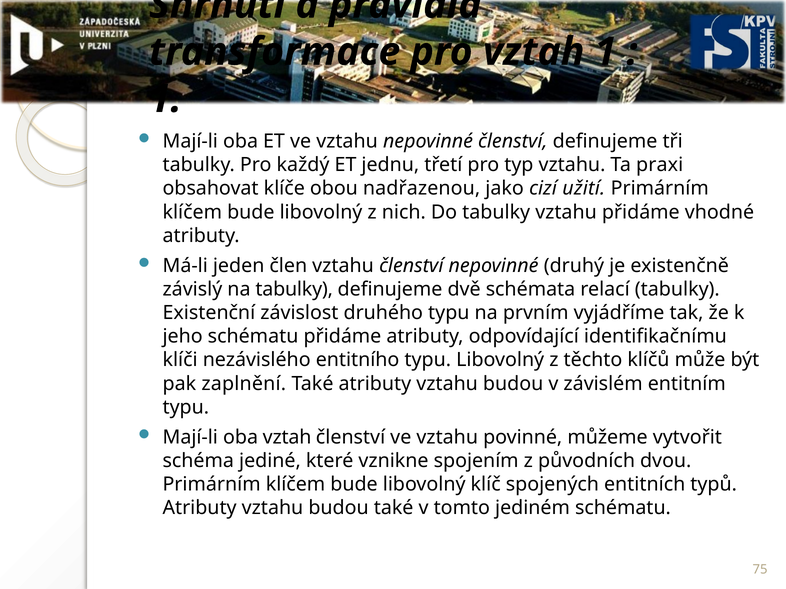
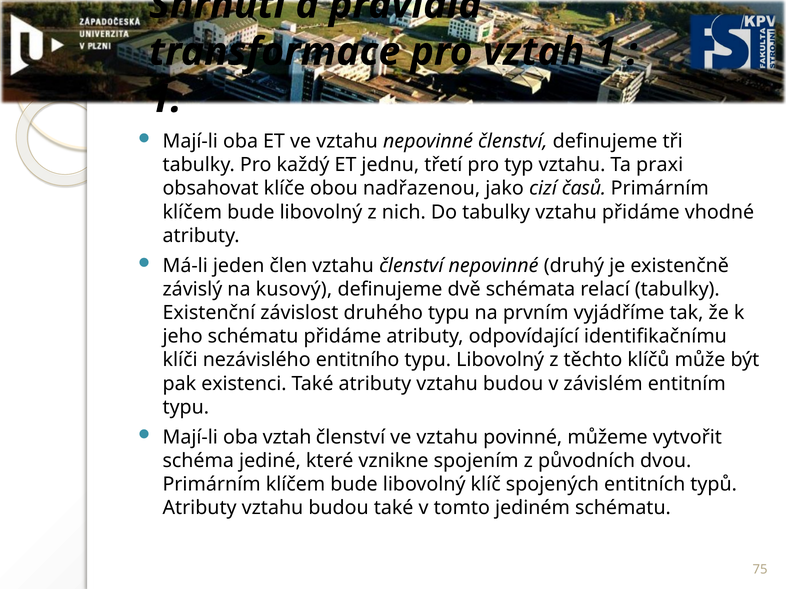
užití: užití -> časů
na tabulky: tabulky -> kusový
zaplnění: zaplnění -> existenci
